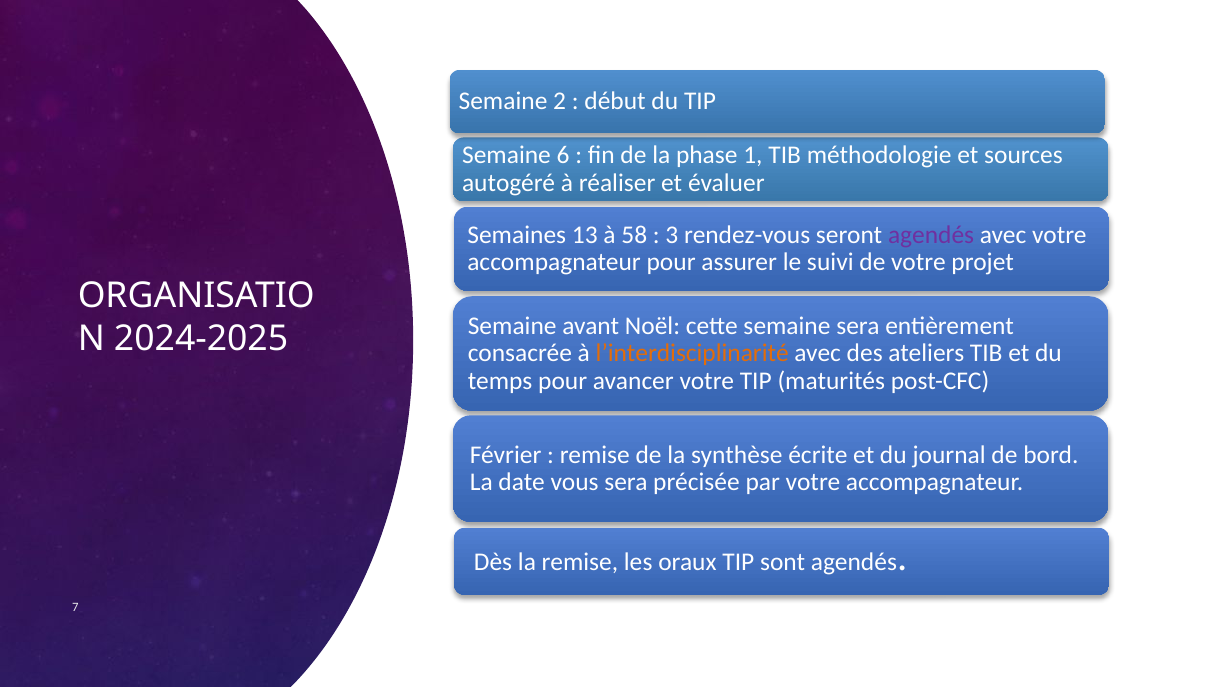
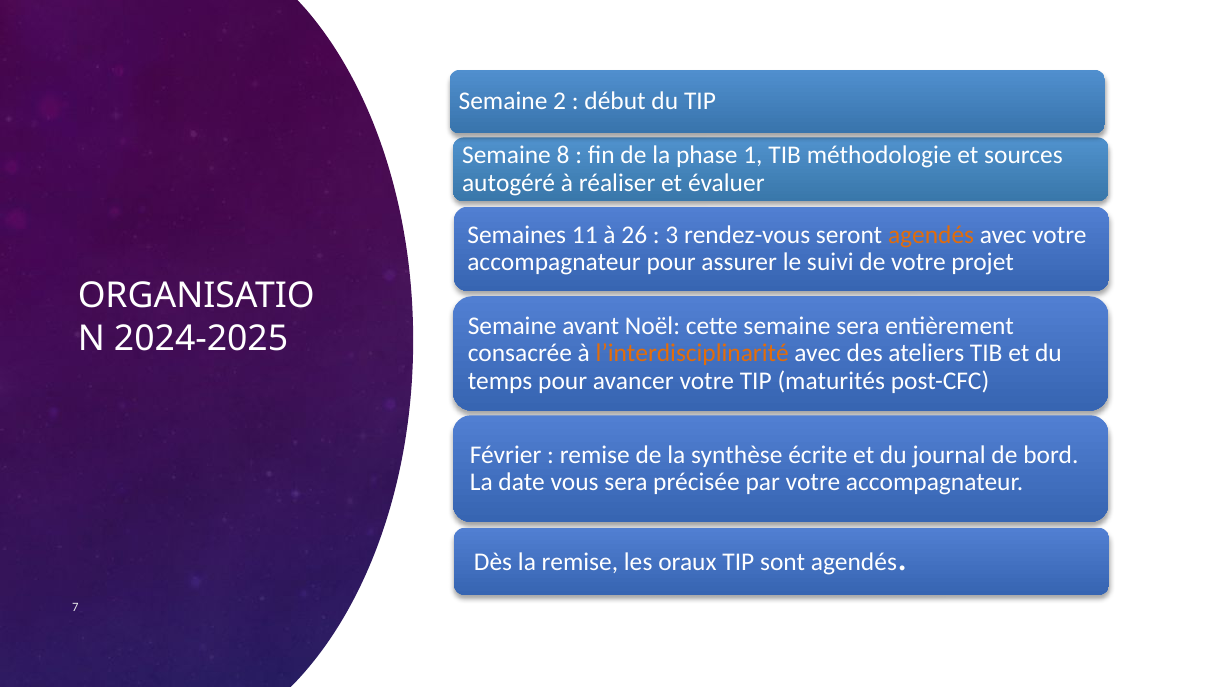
6: 6 -> 8
13: 13 -> 11
58: 58 -> 26
agendés at (931, 235) colour: purple -> orange
